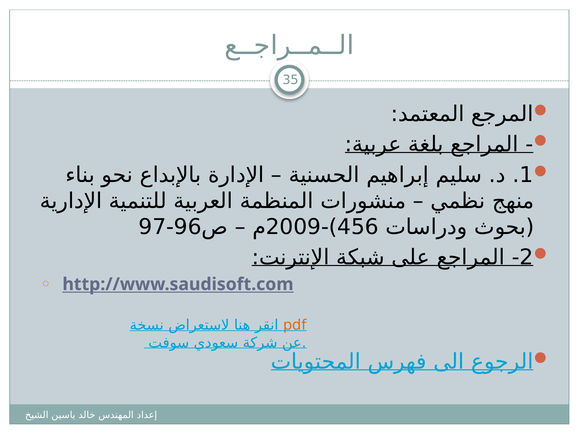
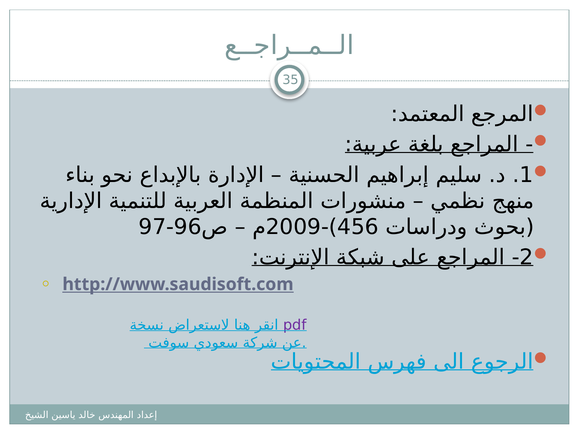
pdf colour: orange -> purple
